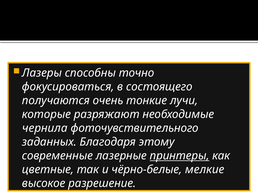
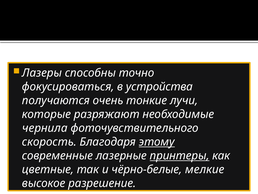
состоящего: состоящего -> устройства
заданных: заданных -> скорость
этому underline: none -> present
